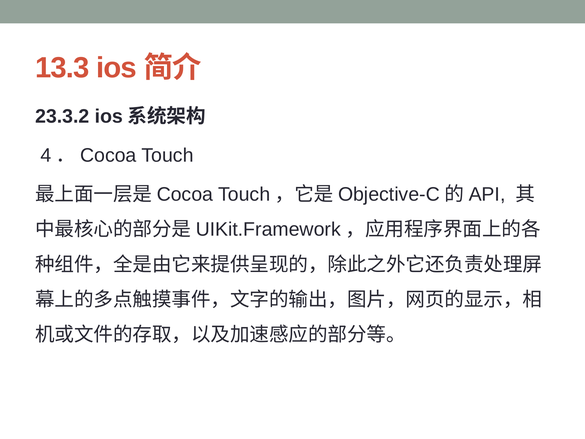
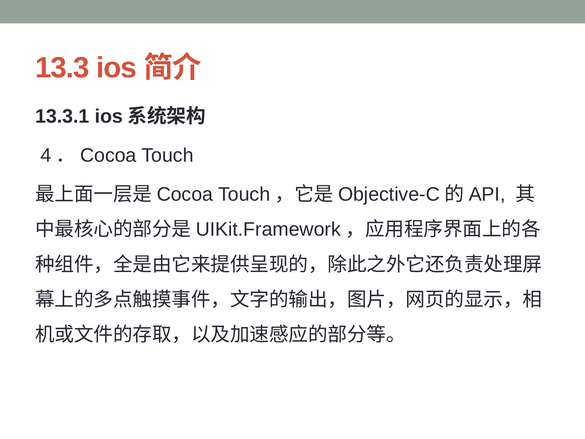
23.3.2: 23.3.2 -> 13.3.1
